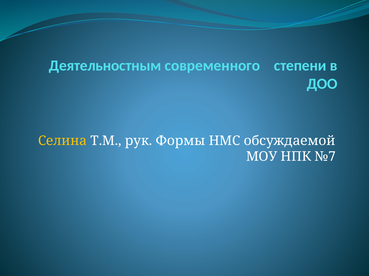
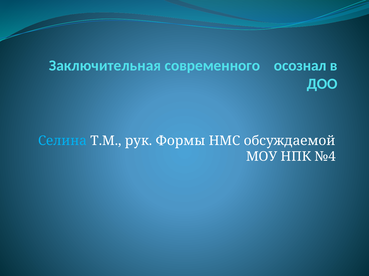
Деятельностным: Деятельностным -> Заключительная
степени: степени -> осознал
Селина colour: yellow -> light blue
№7: №7 -> №4
